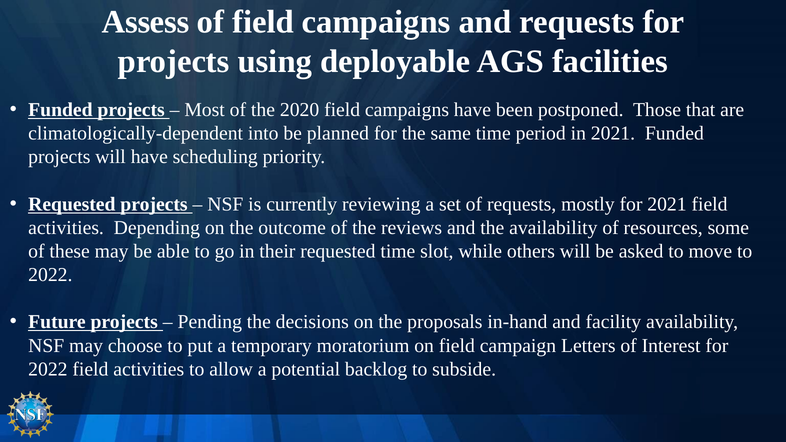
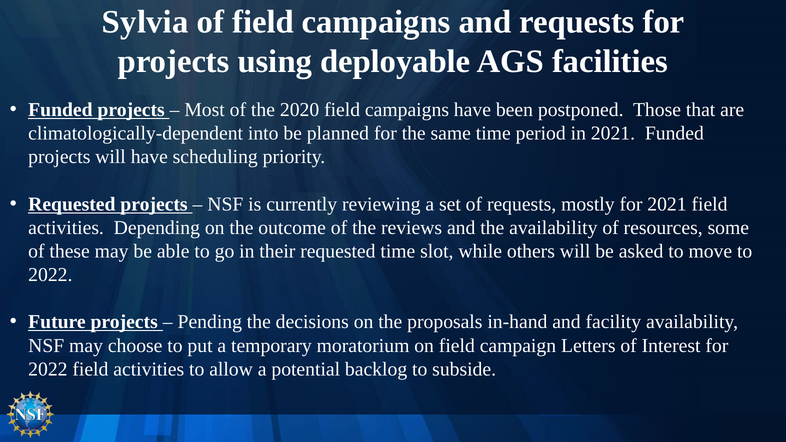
Assess: Assess -> Sylvia
